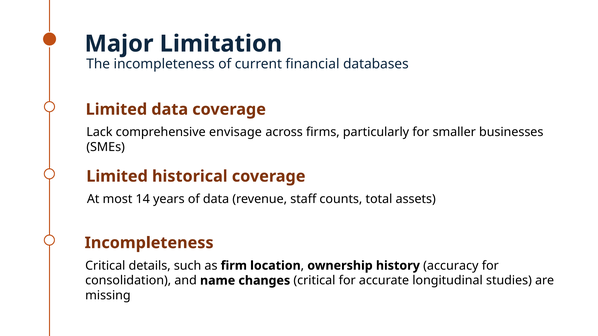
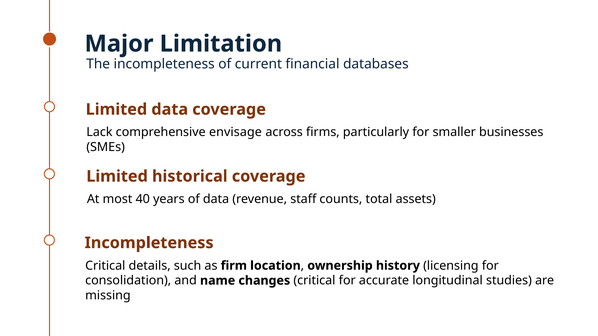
14: 14 -> 40
accuracy: accuracy -> licensing
